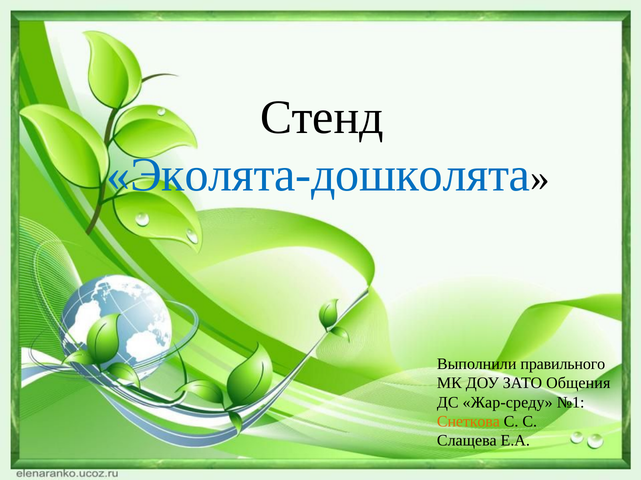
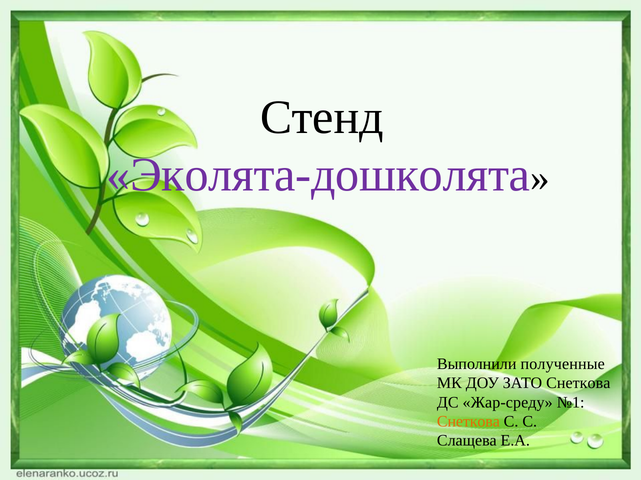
Эколята-дошколята colour: blue -> purple
правильного: правильного -> полученные
ЗАТО Общения: Общения -> Снеткова
